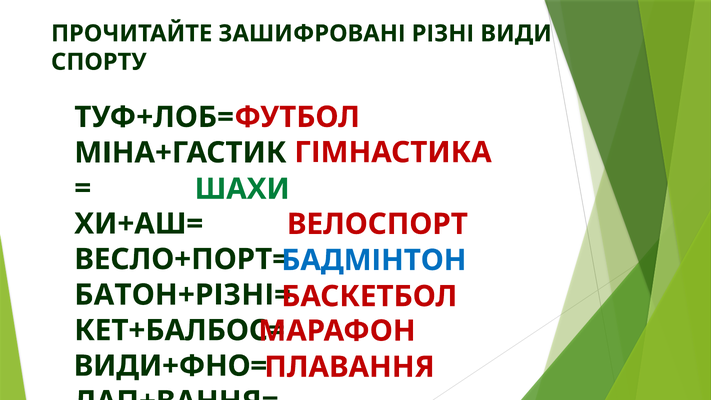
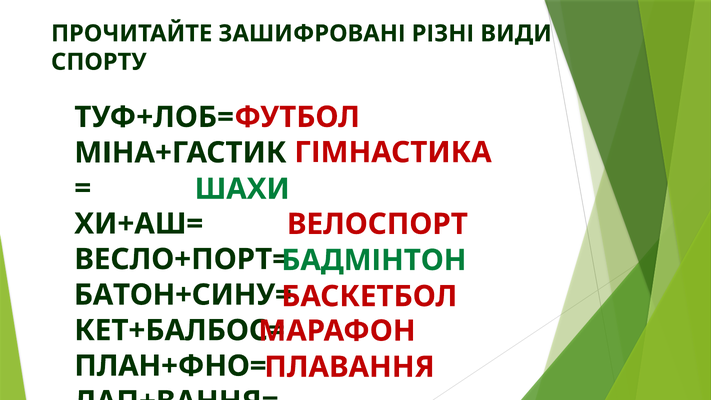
БАДМІНТОН colour: blue -> green
БАТОН+РІЗНІ=: БАТОН+РІЗНІ= -> БАТОН+СИНУ=
ВИДИ+ФНО=: ВИДИ+ФНО= -> ПЛАН+ФНО=
